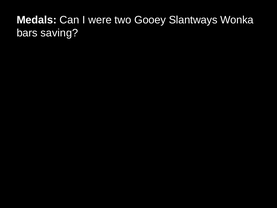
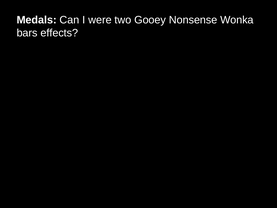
Slantways: Slantways -> Nonsense
saving: saving -> effects
